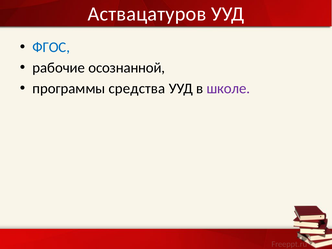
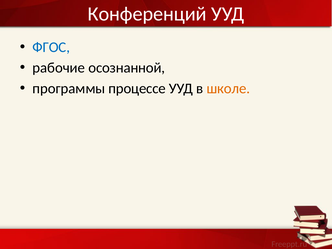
Аствацатуров: Аствацатуров -> Конференций
средства: средства -> процессе
школе colour: purple -> orange
